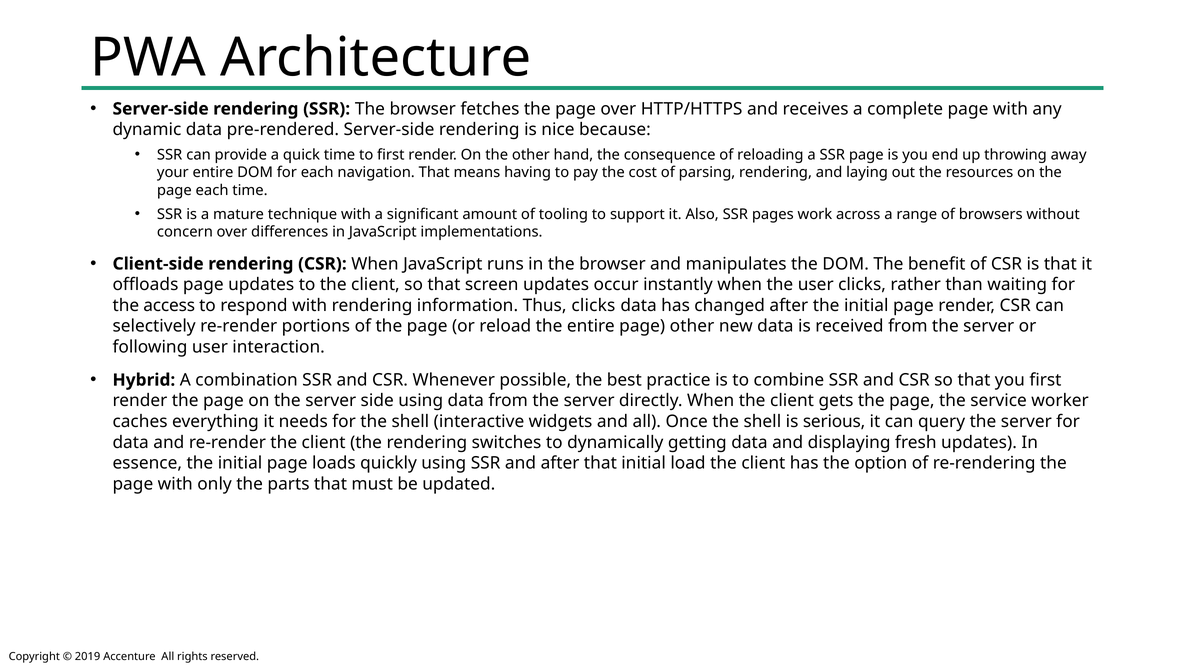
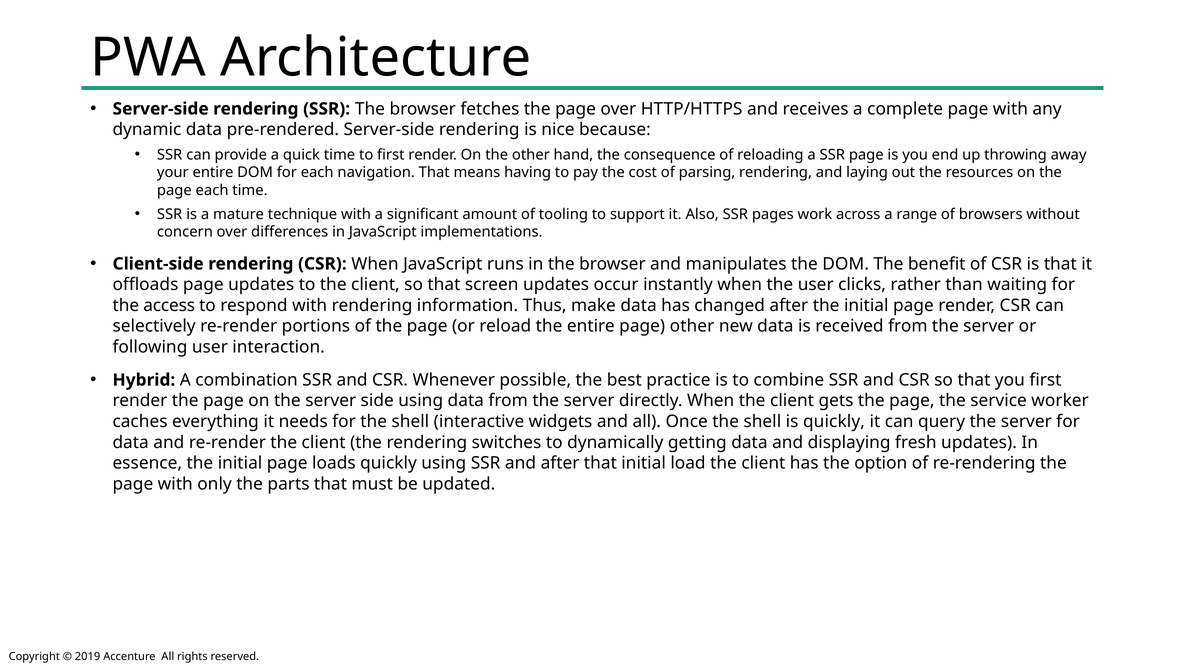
Thus clicks: clicks -> make
is serious: serious -> quickly
